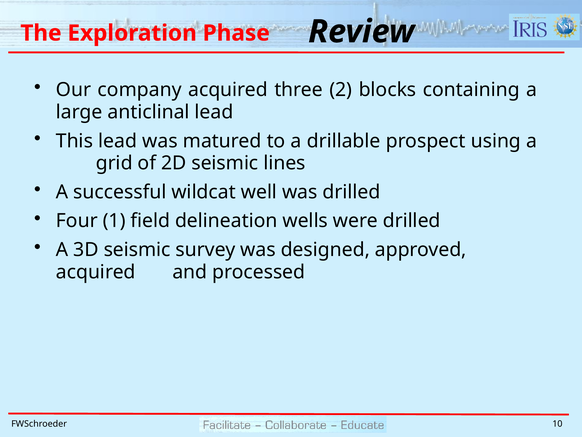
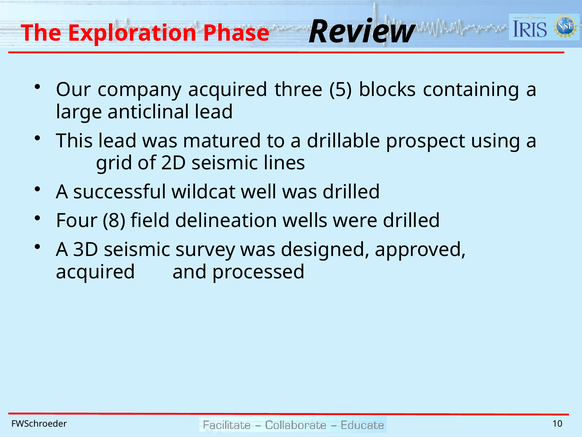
2: 2 -> 5
1: 1 -> 8
